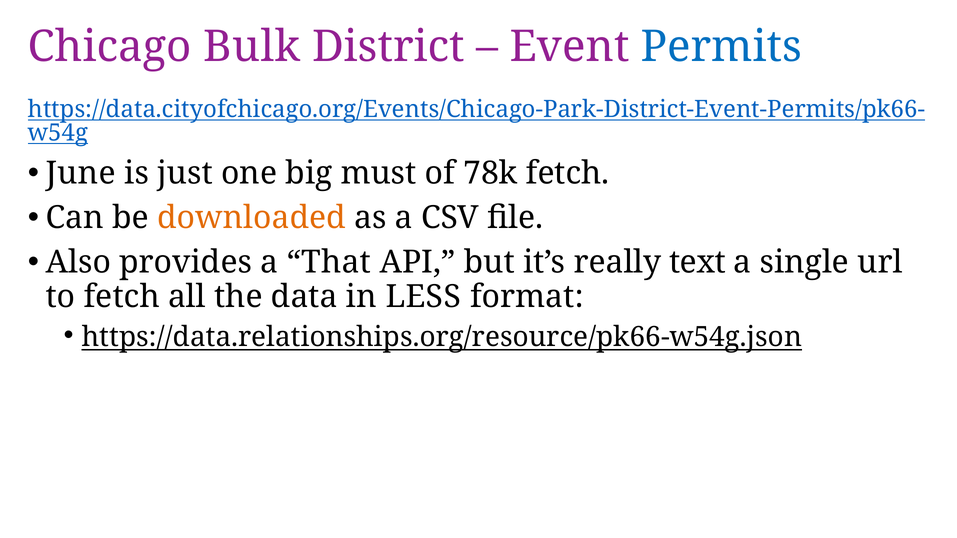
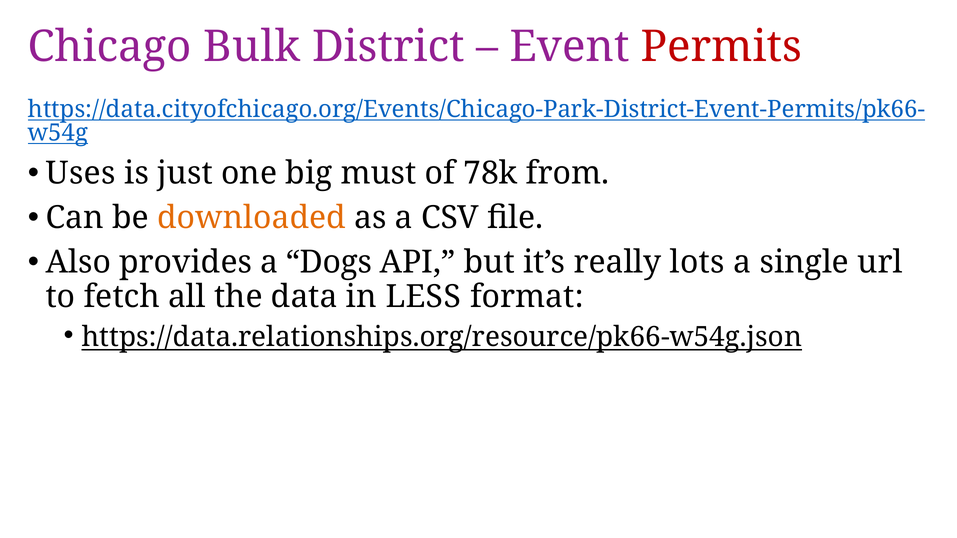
Permits colour: blue -> red
June: June -> Uses
78k fetch: fetch -> from
That: That -> Dogs
text: text -> lots
